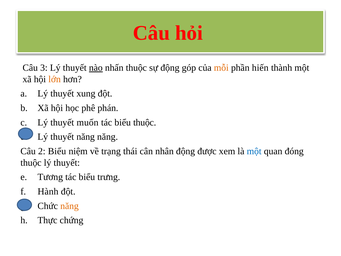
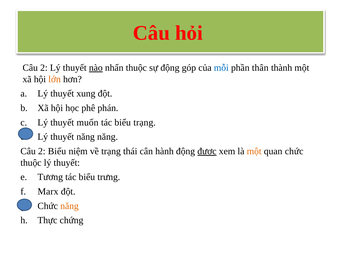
3 at (44, 68): 3 -> 2
mỗi colour: orange -> blue
hiến: hiến -> thân
biểu thuộc: thuộc -> trạng
nhân: nhân -> hành
được underline: none -> present
một at (254, 151) colour: blue -> orange
quan đóng: đóng -> chức
Hành: Hành -> Marx
